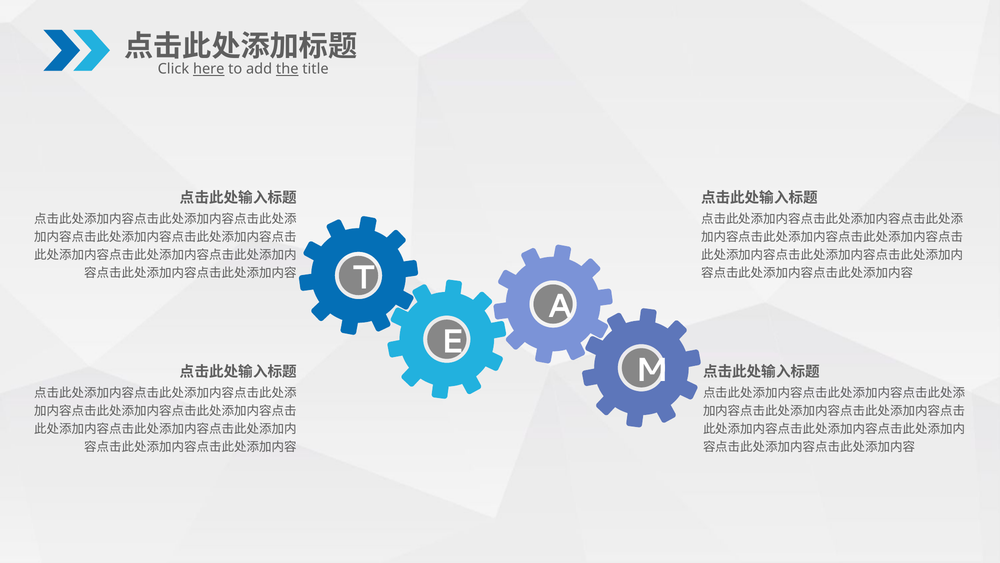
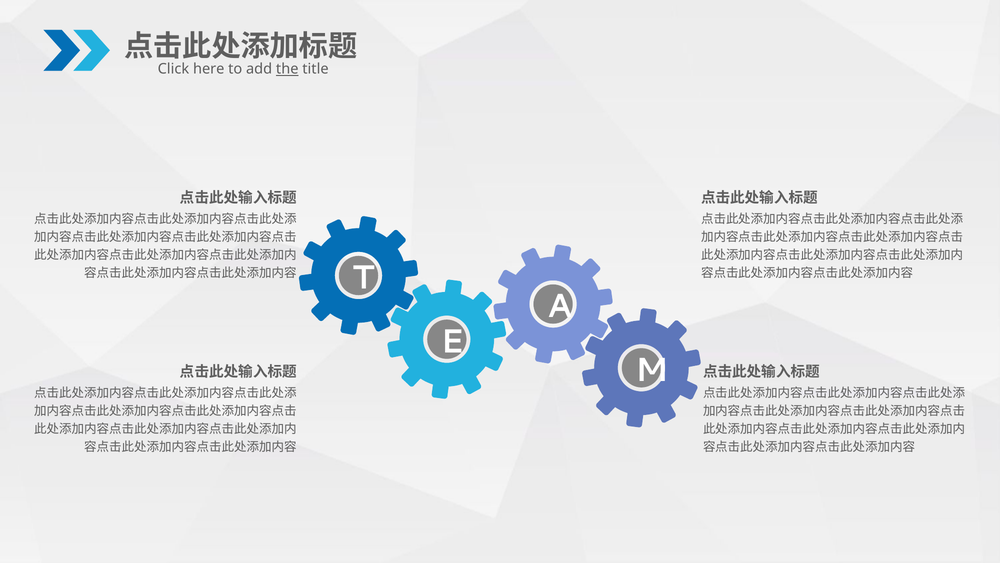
here underline: present -> none
